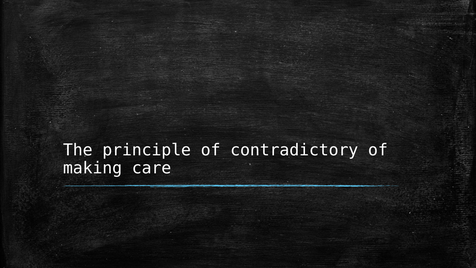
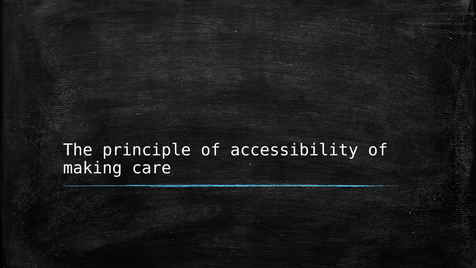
contradictory: contradictory -> accessibility
